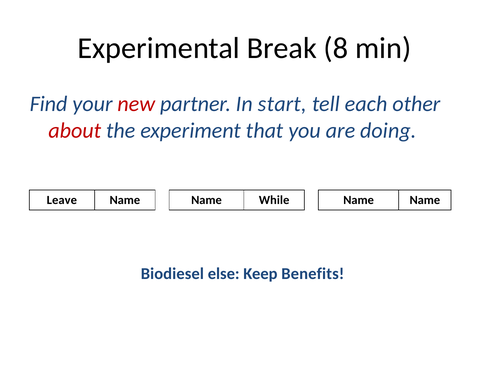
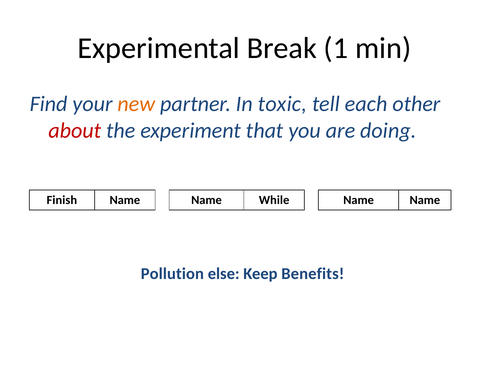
8: 8 -> 1
new colour: red -> orange
start: start -> toxic
Leave: Leave -> Finish
Biodiesel: Biodiesel -> Pollution
